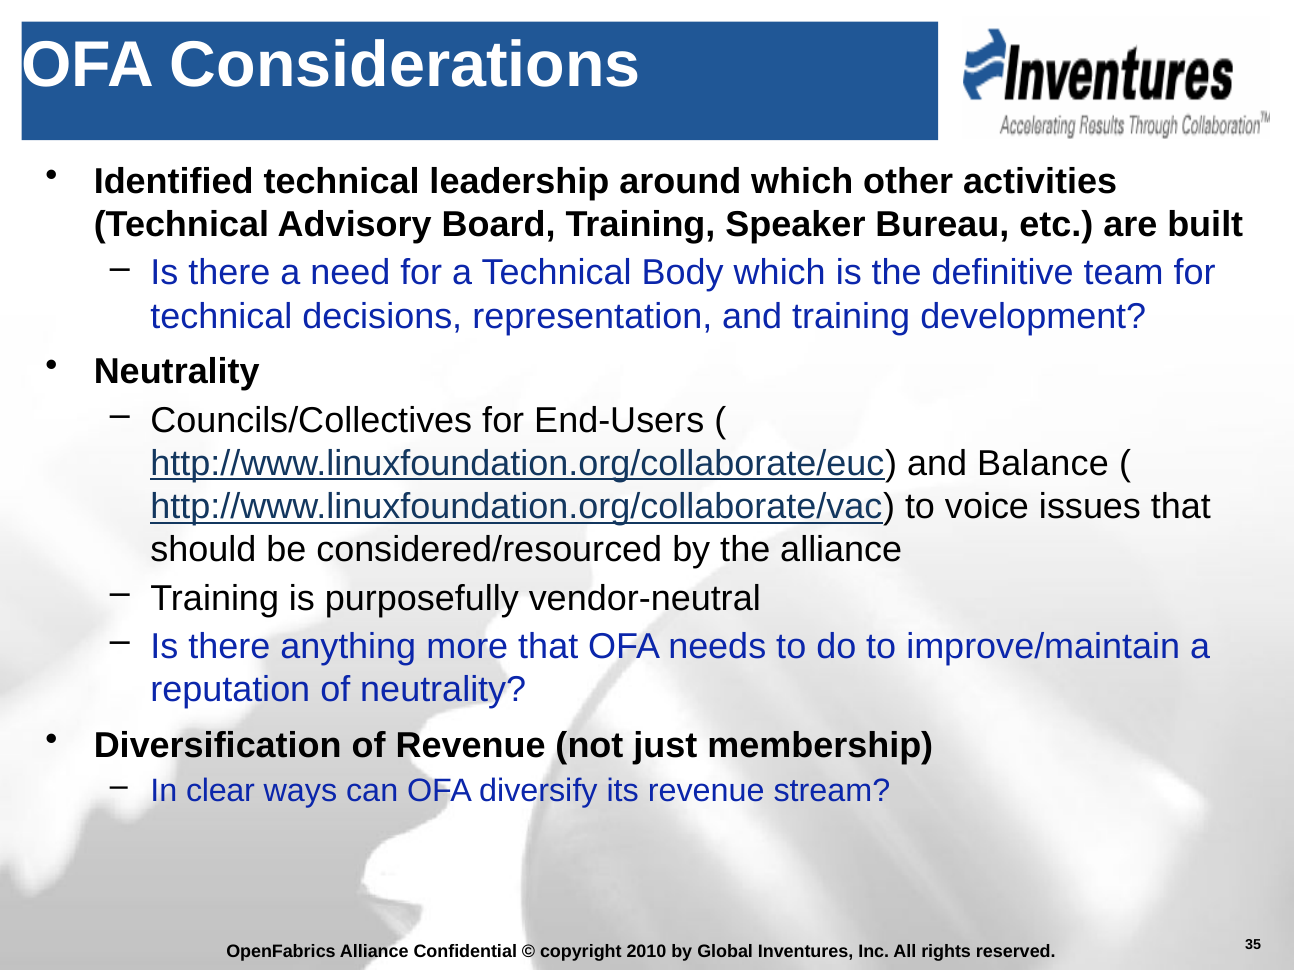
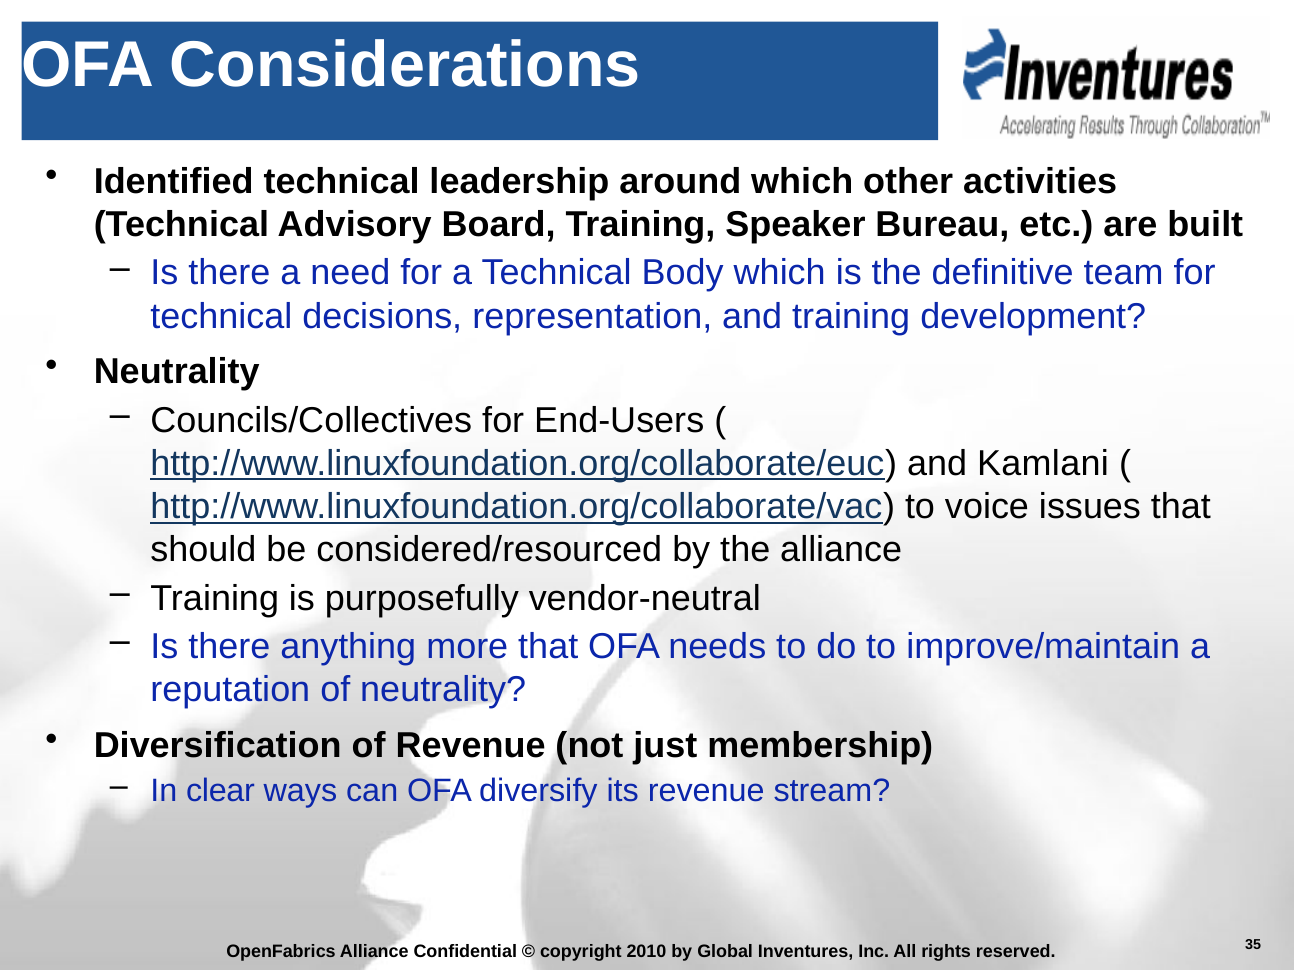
Balance: Balance -> Kamlani
